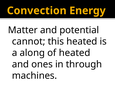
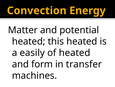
cannot at (29, 41): cannot -> heated
along: along -> easily
ones: ones -> form
through: through -> transfer
